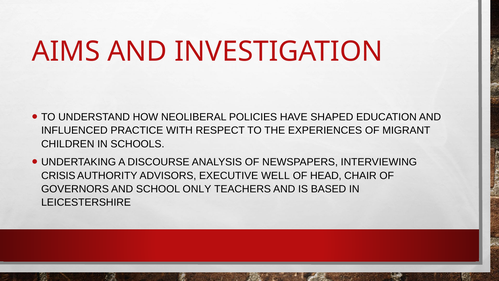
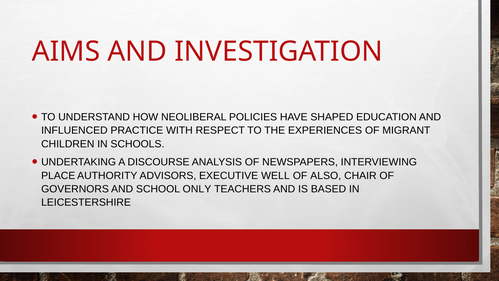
CRISIS: CRISIS -> PLACE
HEAD: HEAD -> ALSO
